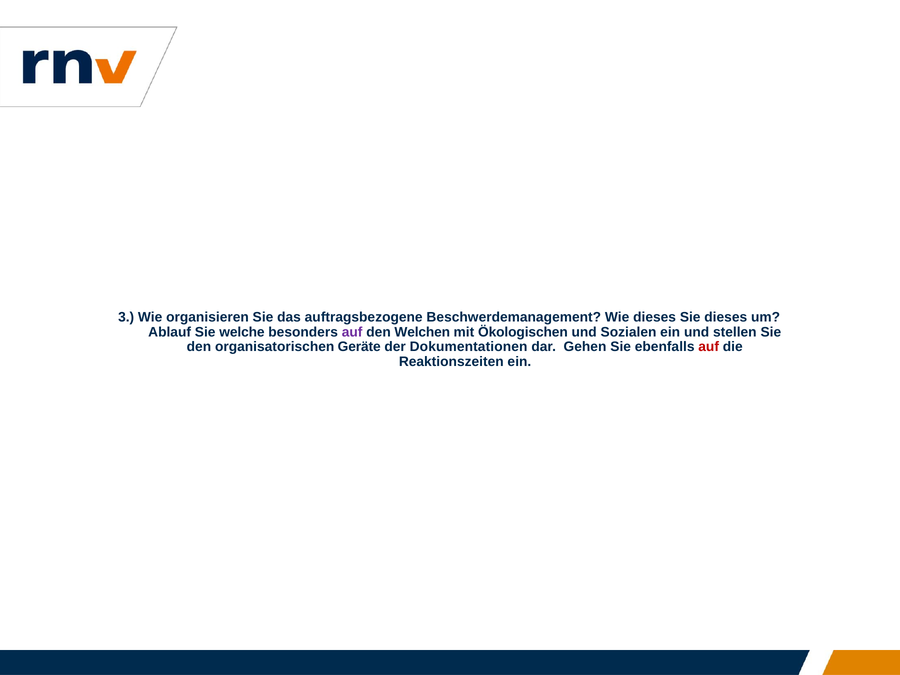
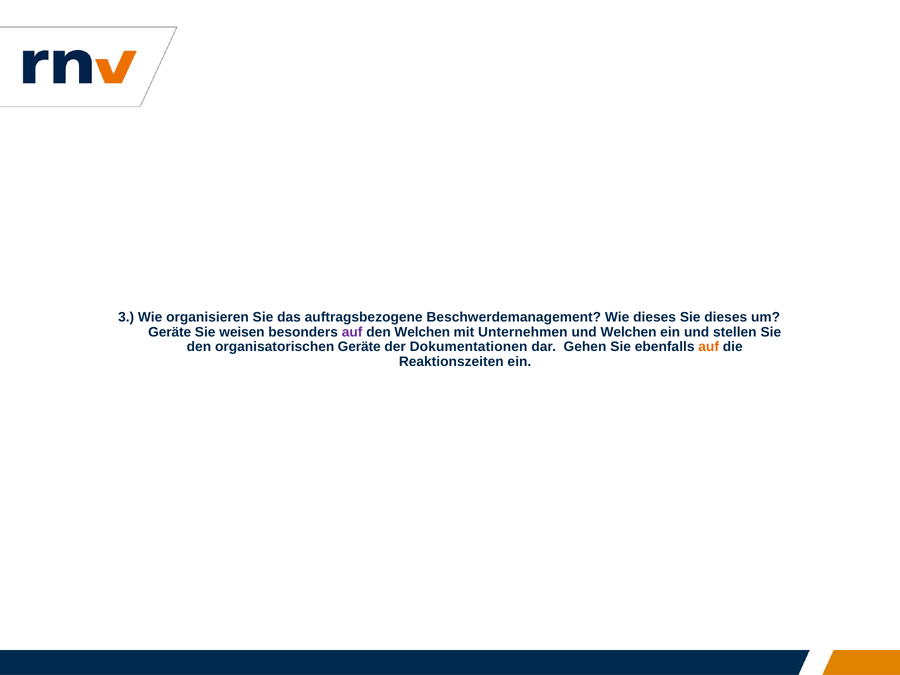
Ablauf at (170, 332): Ablauf -> Geräte
welche: welche -> weisen
Ökologischen: Ökologischen -> Unternehmen
und Sozialen: Sozialen -> Welchen
auf at (709, 347) colour: red -> orange
